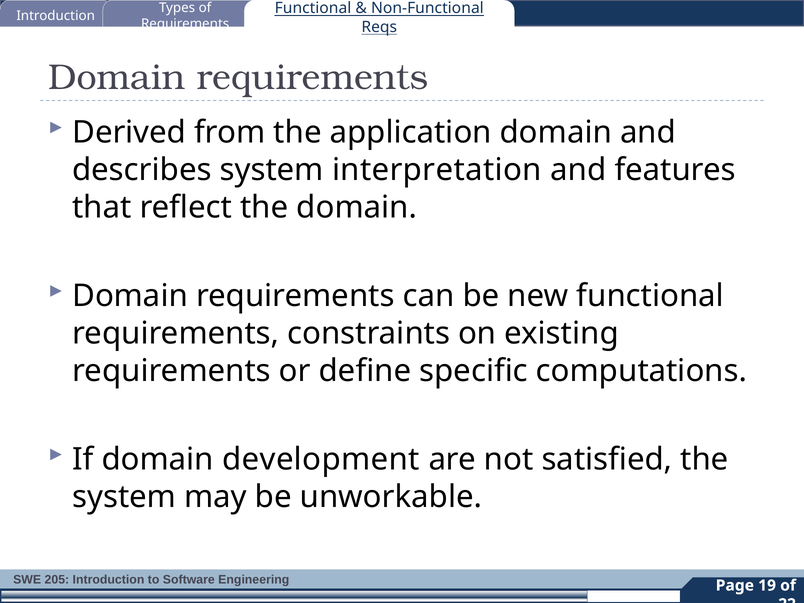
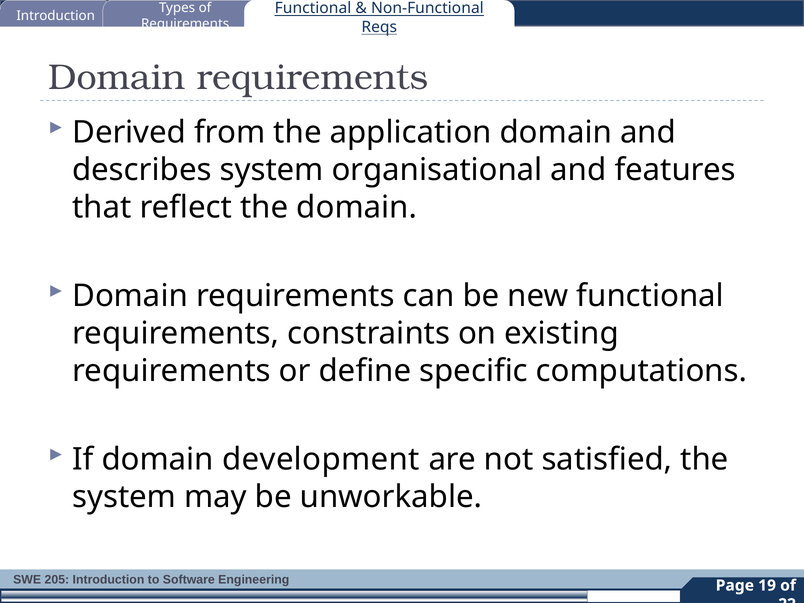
interpretation: interpretation -> organisational
